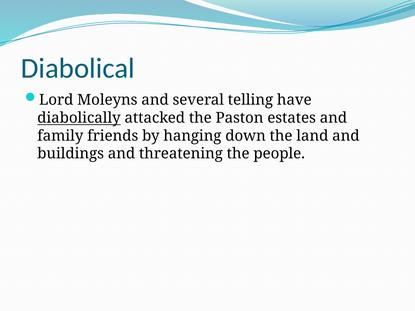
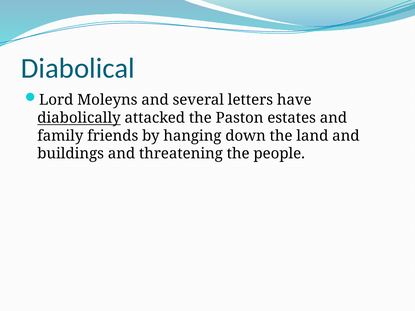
telling: telling -> letters
